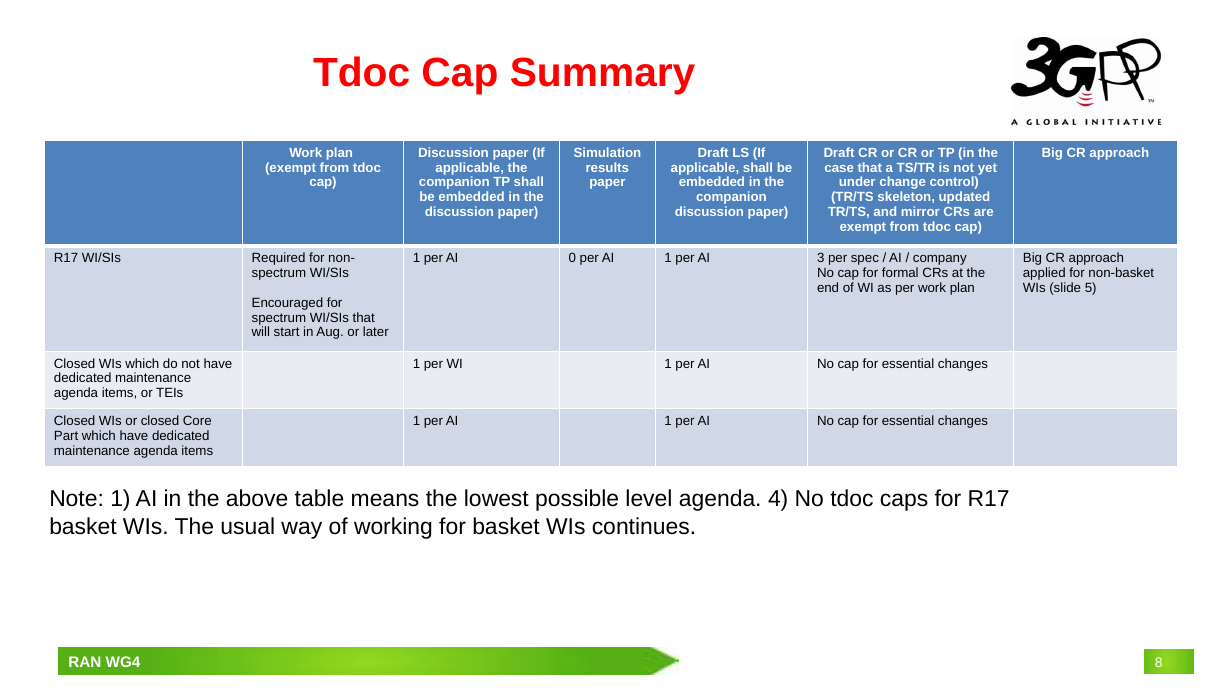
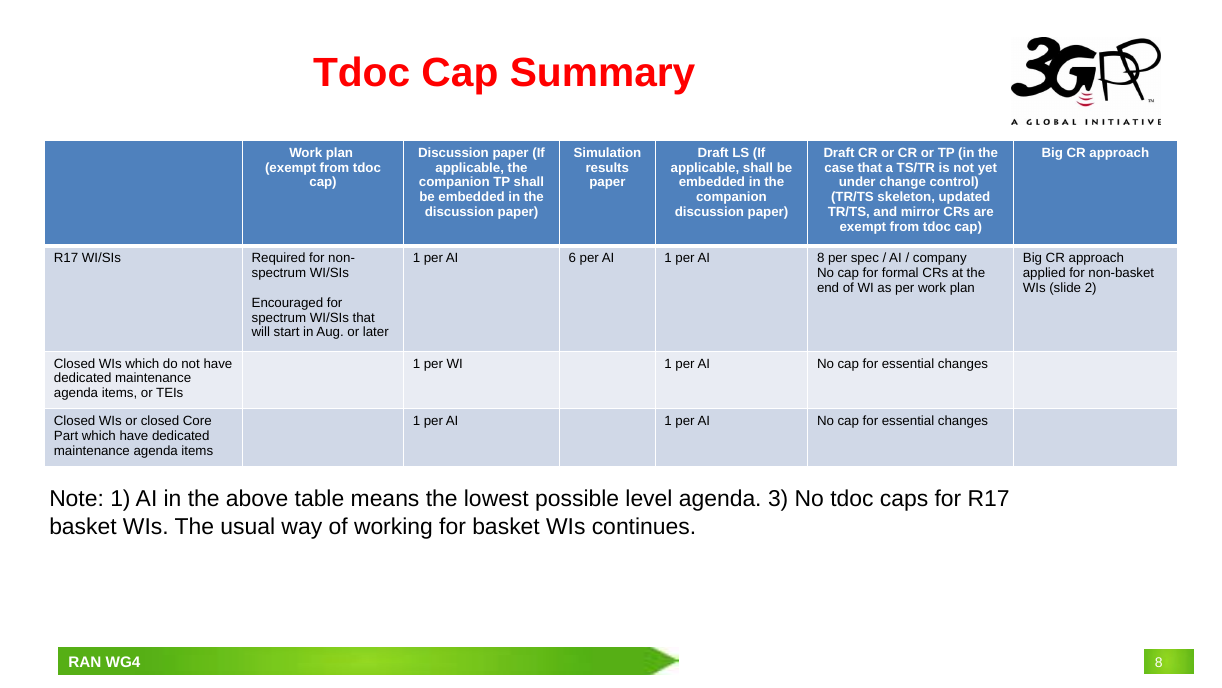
0: 0 -> 6
AI 3: 3 -> 8
5: 5 -> 2
4: 4 -> 3
